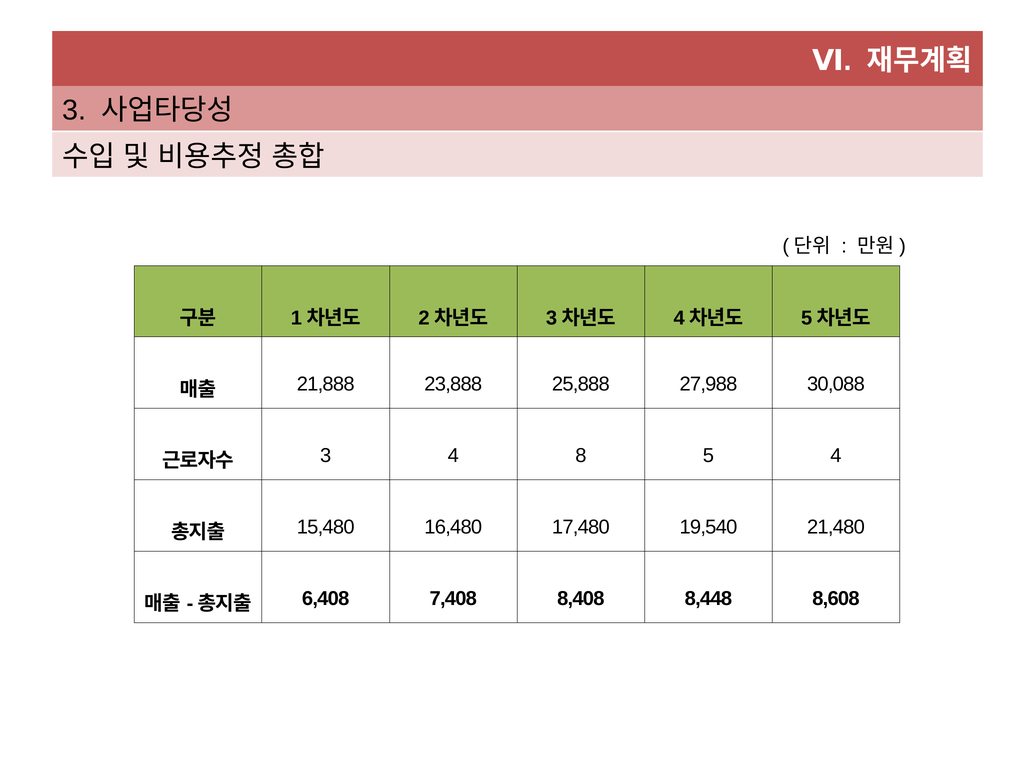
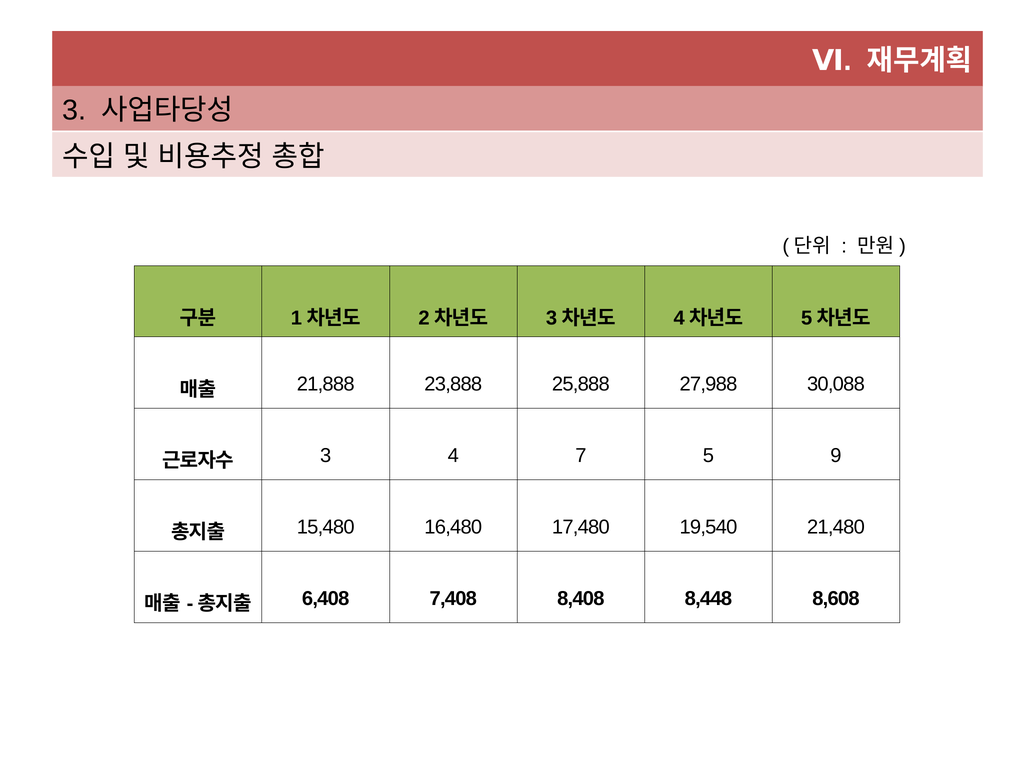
8: 8 -> 7
5 4: 4 -> 9
